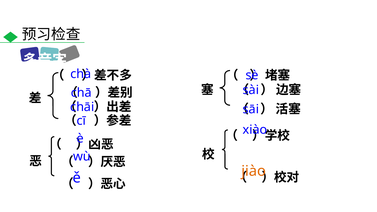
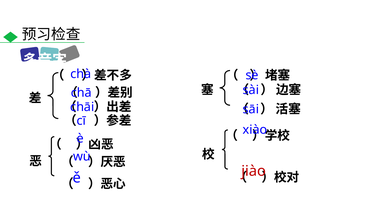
jiào colour: orange -> red
